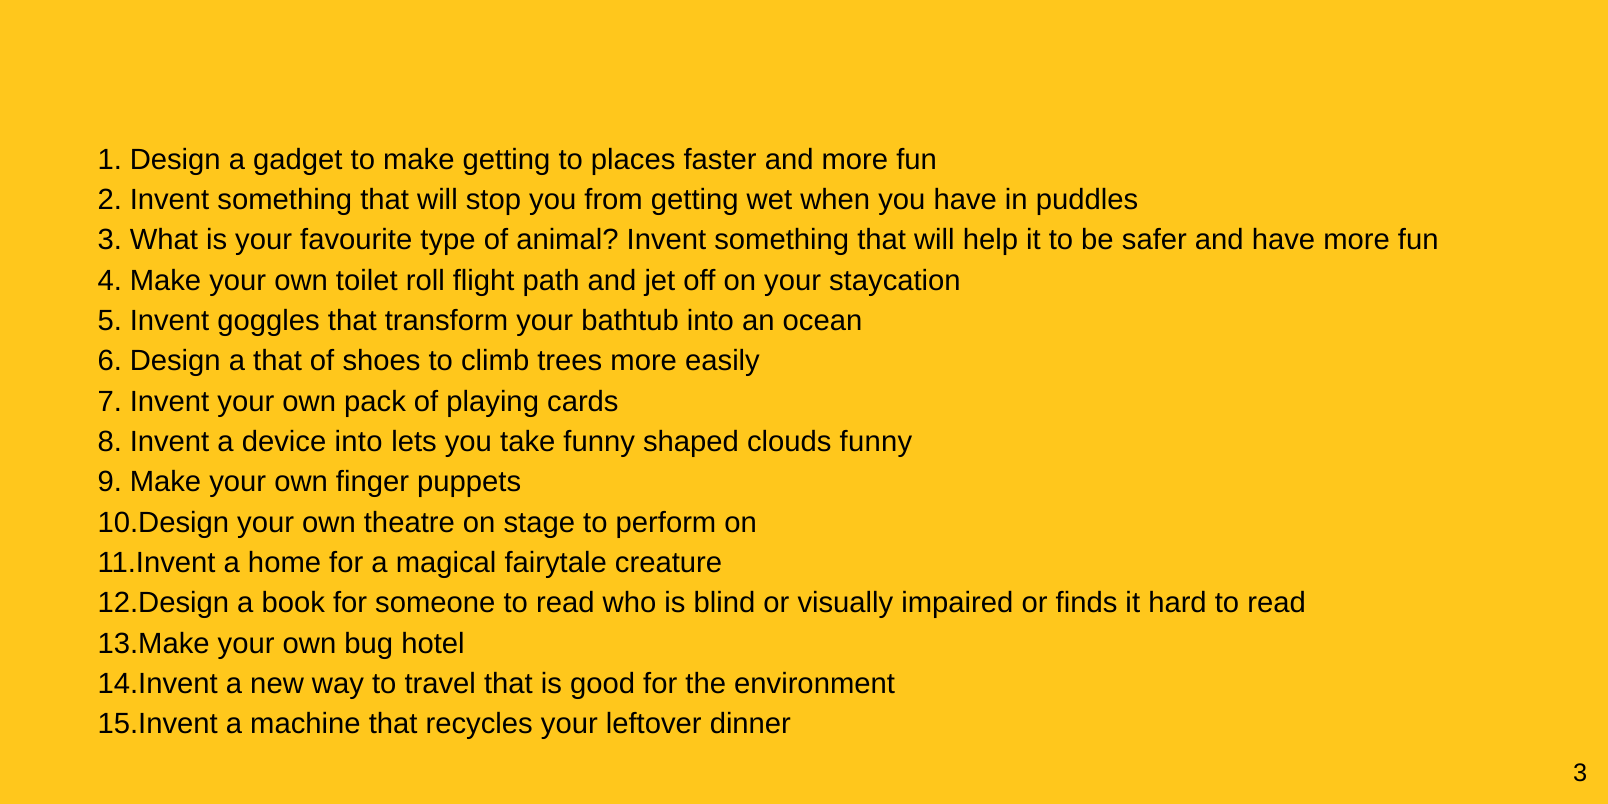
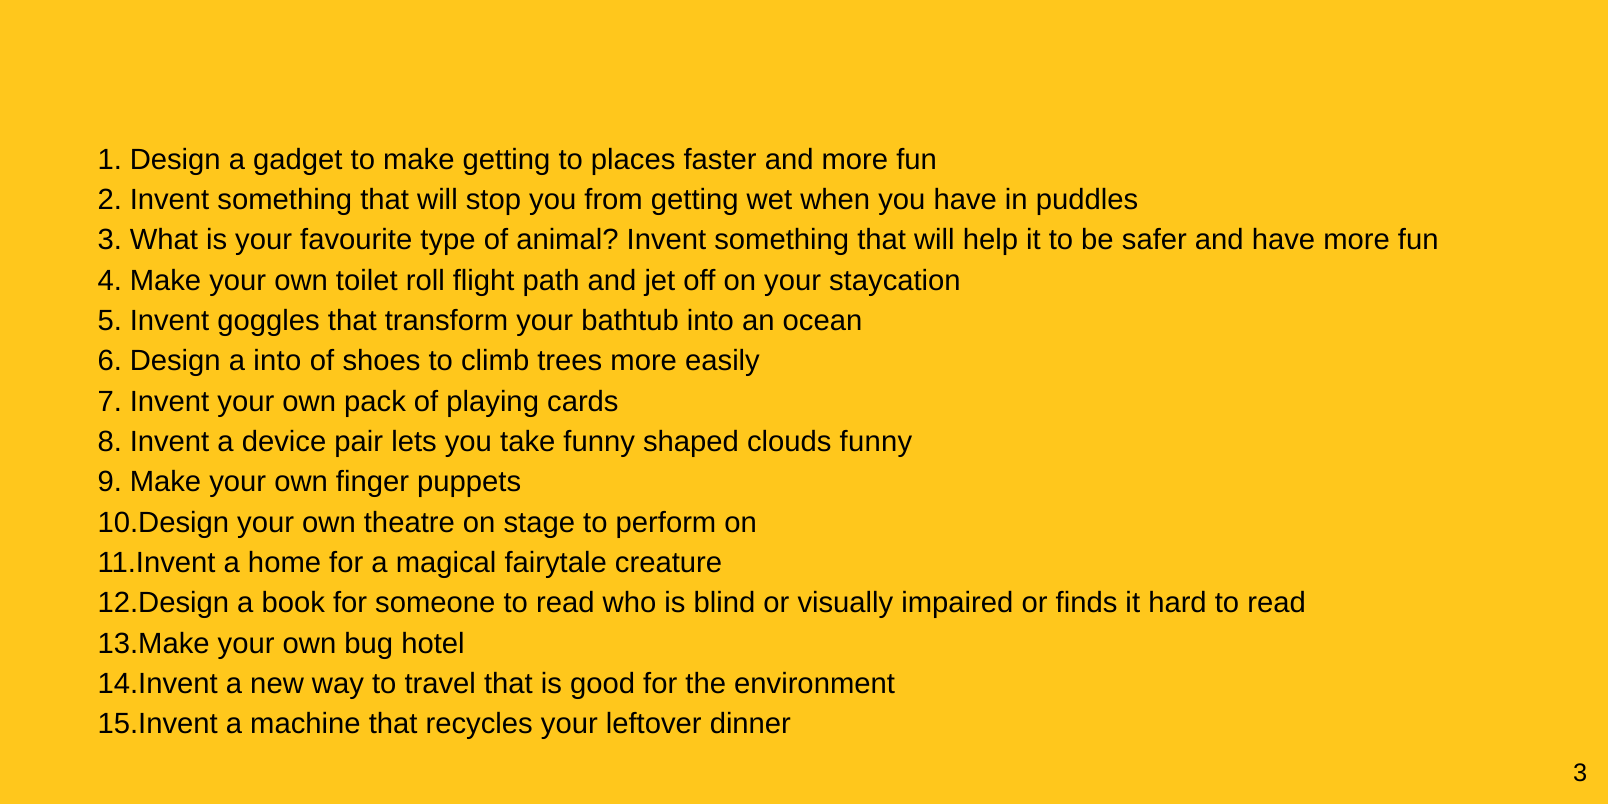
a that: that -> into
device into: into -> pair
